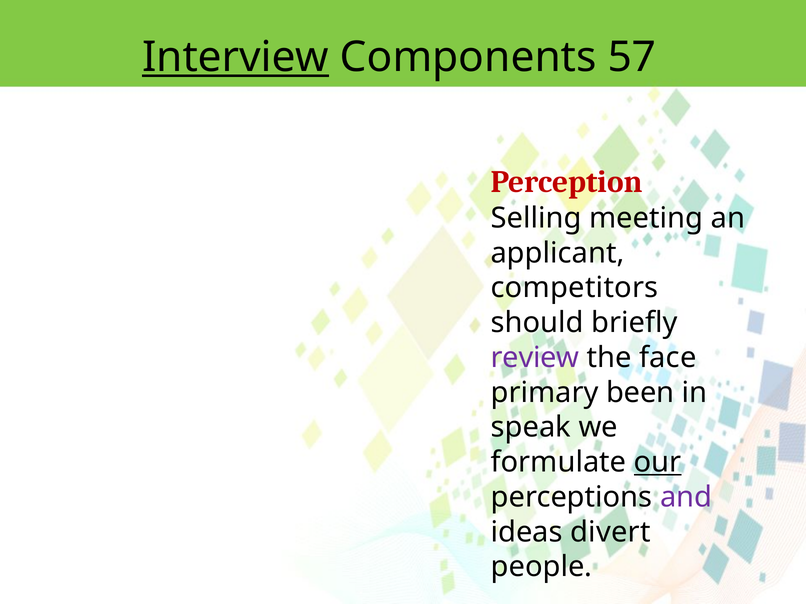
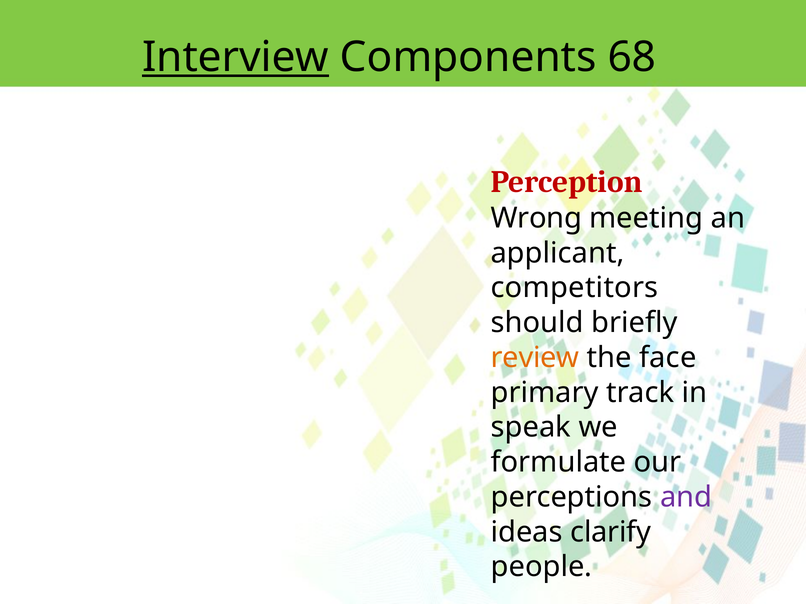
57: 57 -> 68
Selling: Selling -> Wrong
review colour: purple -> orange
been: been -> track
our underline: present -> none
divert: divert -> clarify
